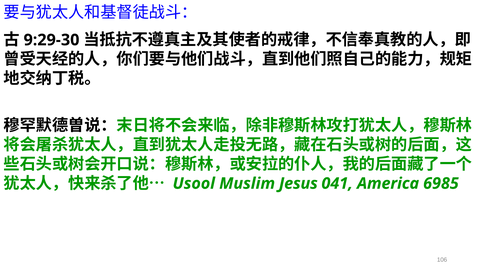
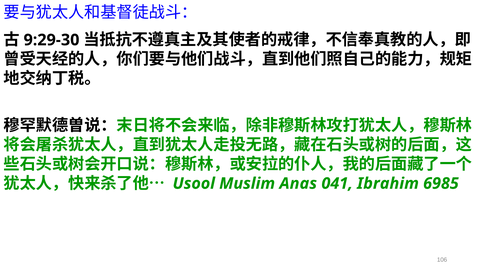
Jesus: Jesus -> Anas
America: America -> Ibrahim
